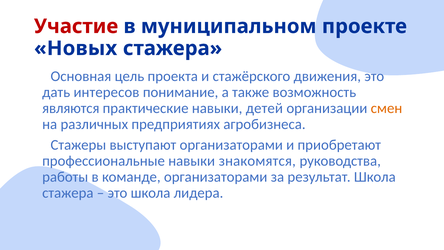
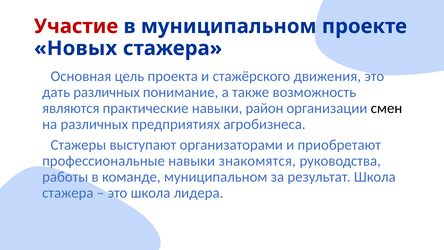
дать интересов: интересов -> различных
детей: детей -> район
смен colour: orange -> black
команде организаторами: организаторами -> муниципальном
